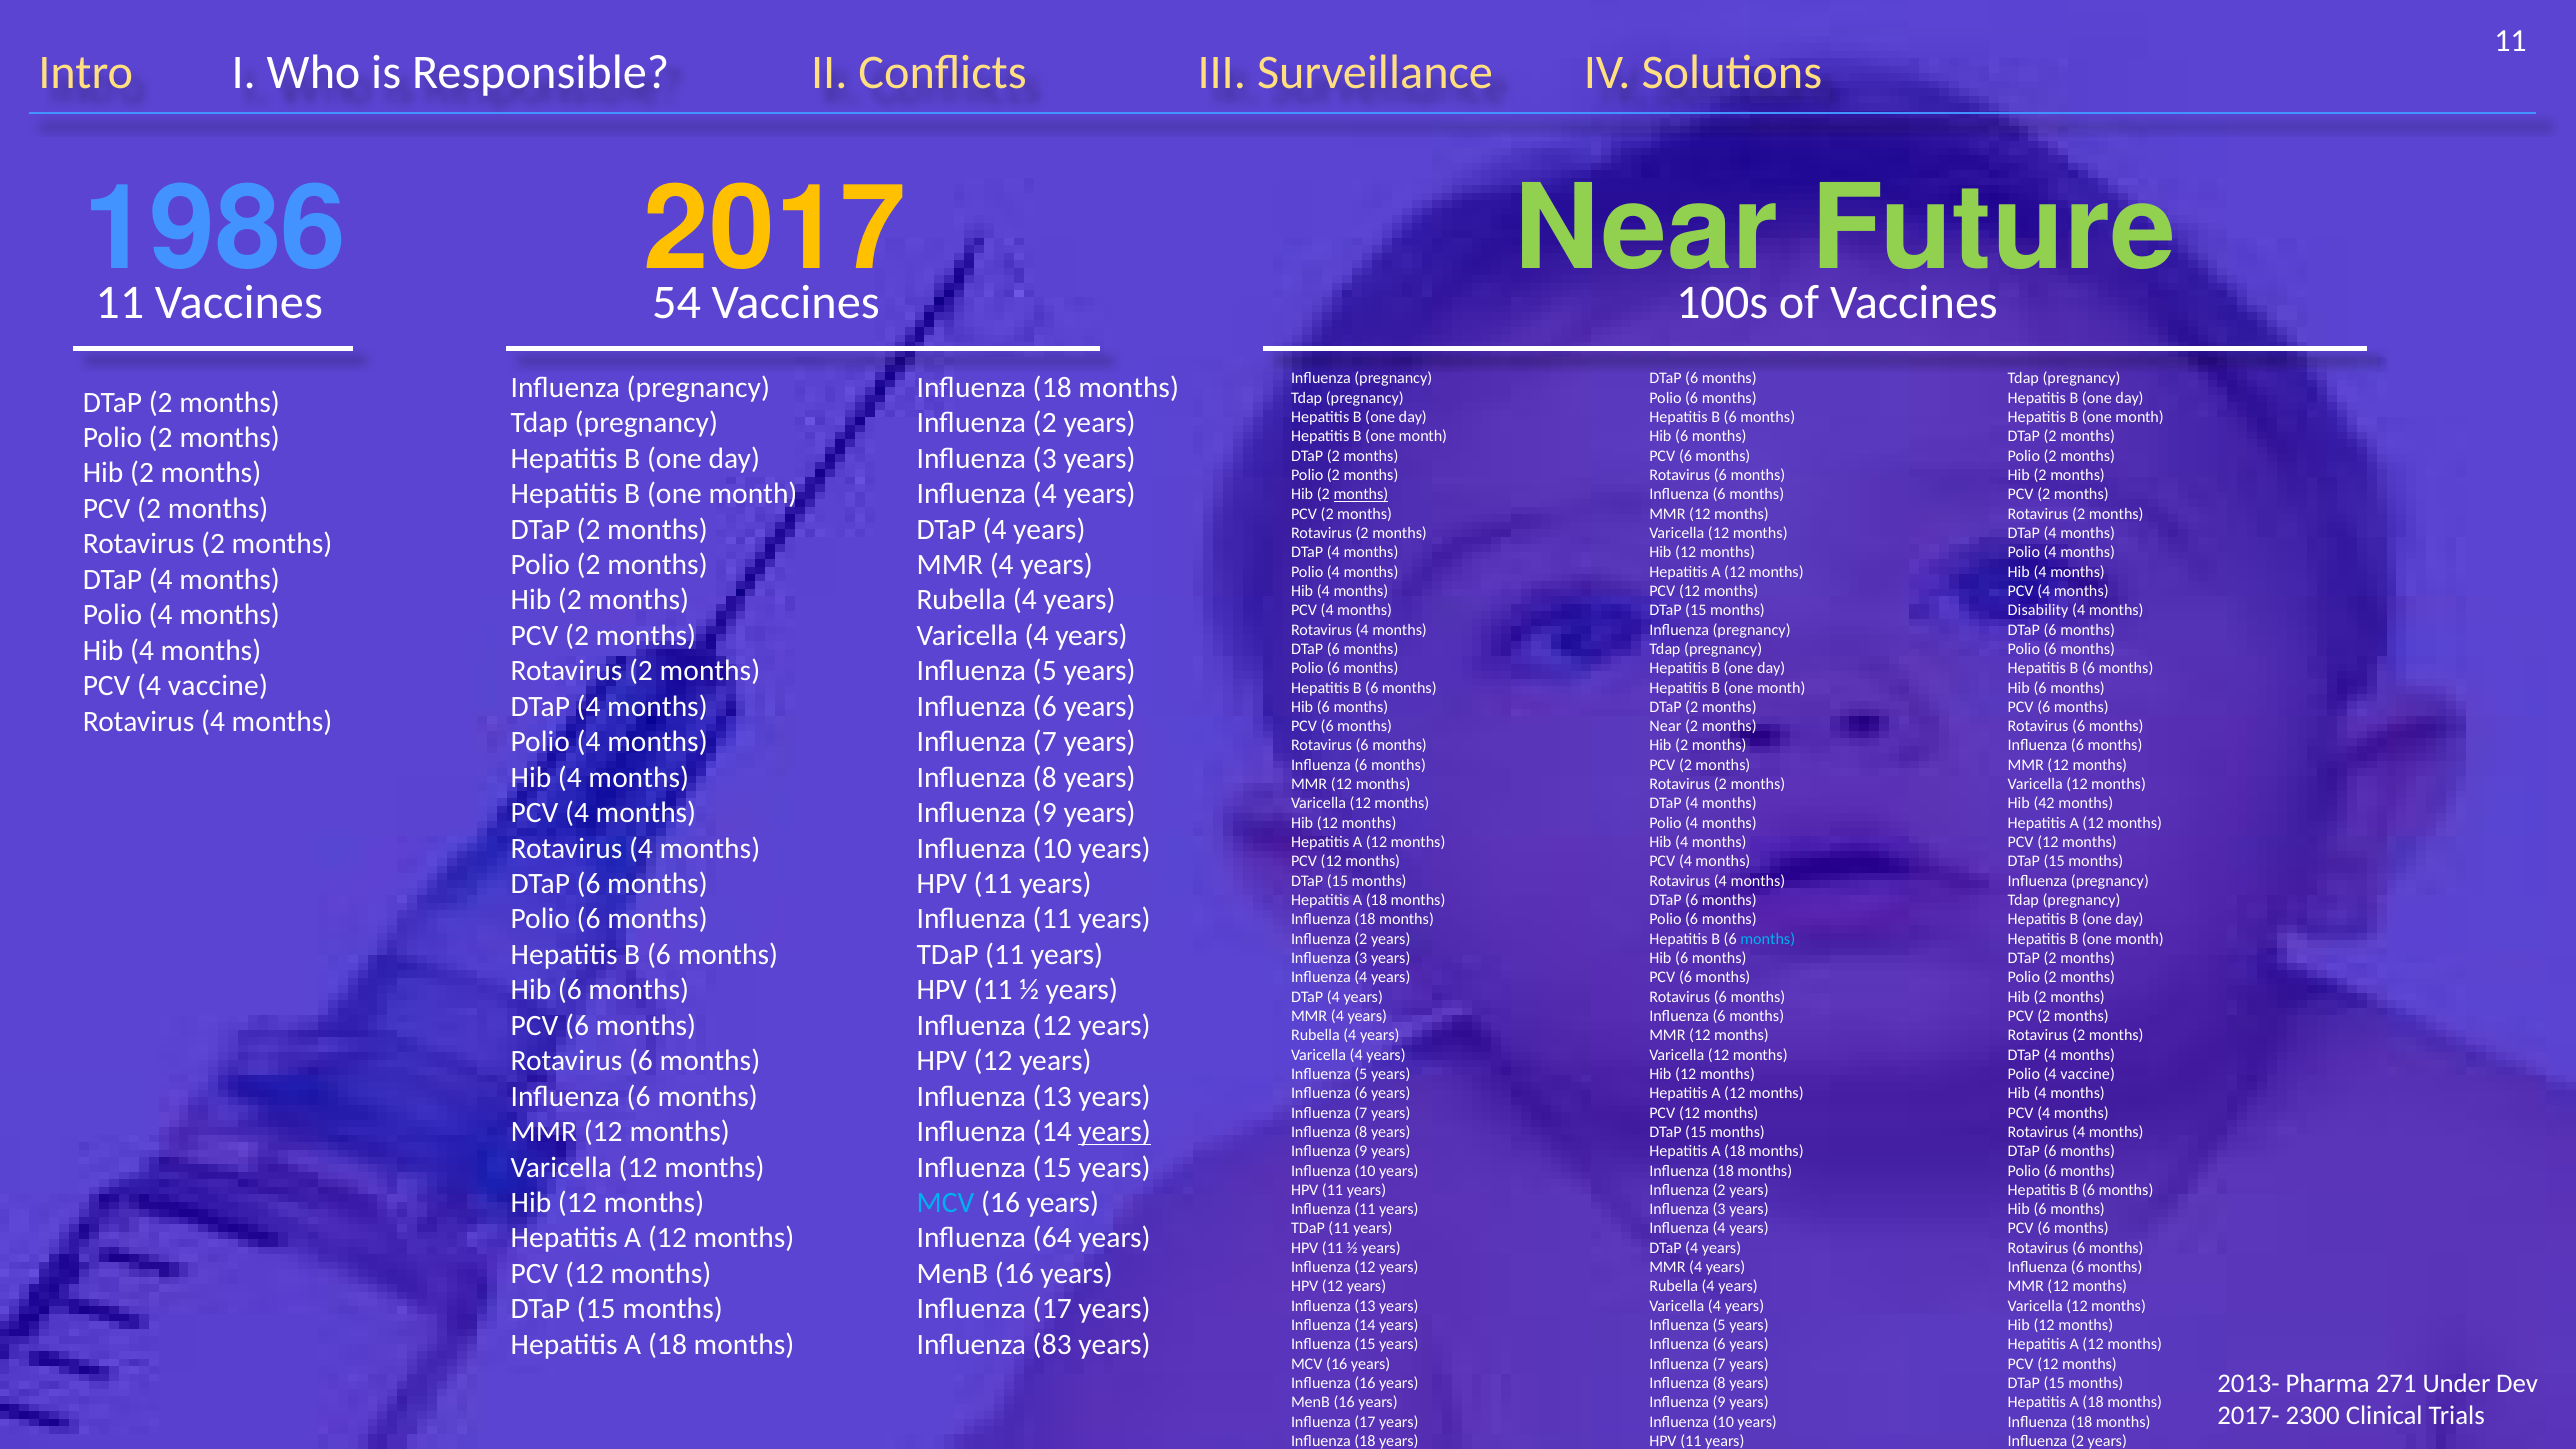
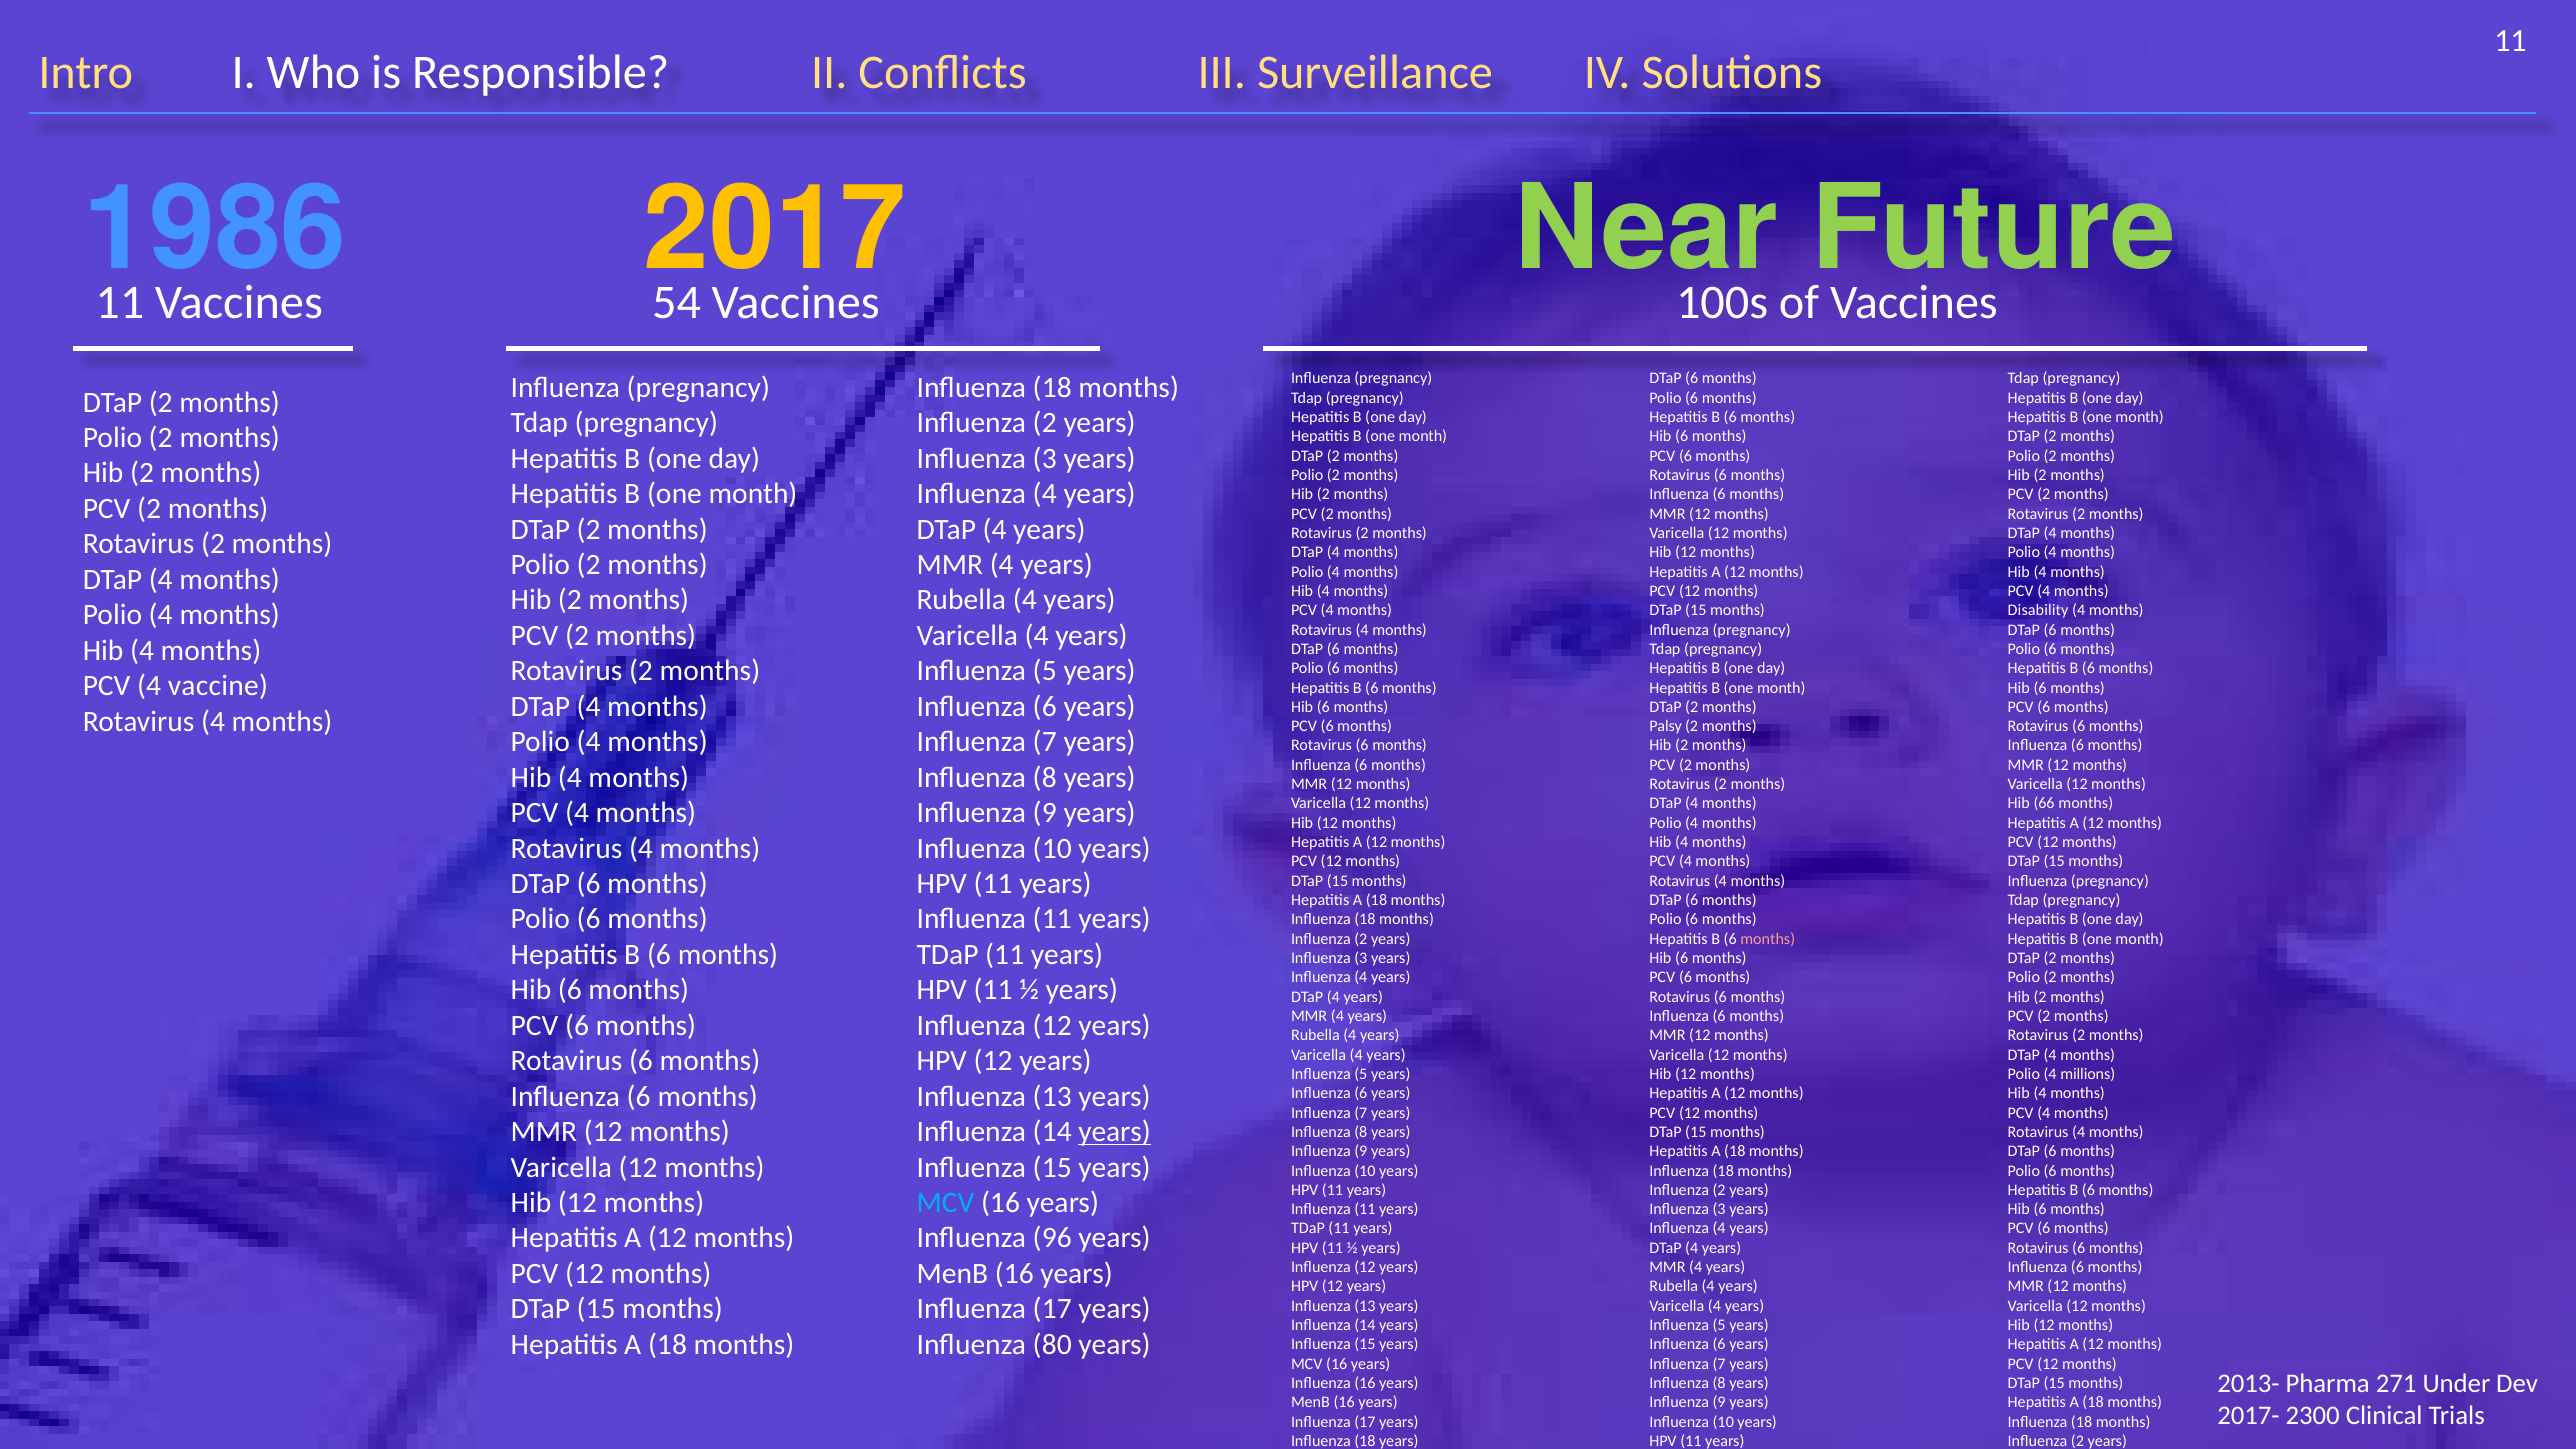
months at (1361, 494) underline: present -> none
Near at (1665, 726): Near -> Palsy
42: 42 -> 66
months at (1768, 939) colour: light blue -> pink
Polio 4 vaccine: vaccine -> millions
64: 64 -> 96
83: 83 -> 80
